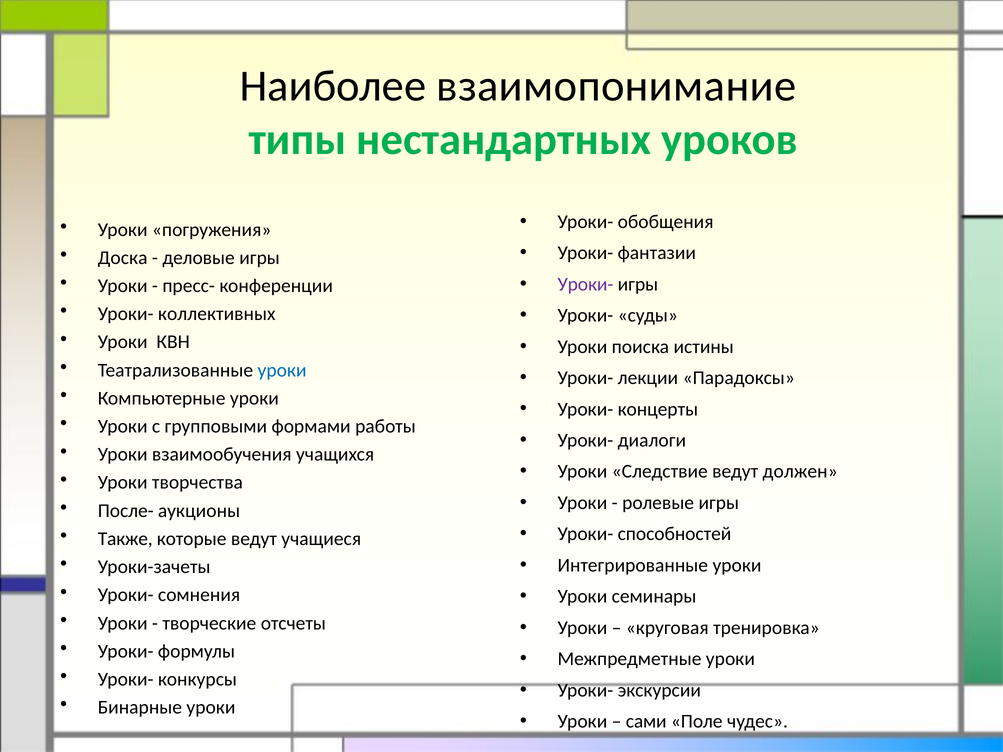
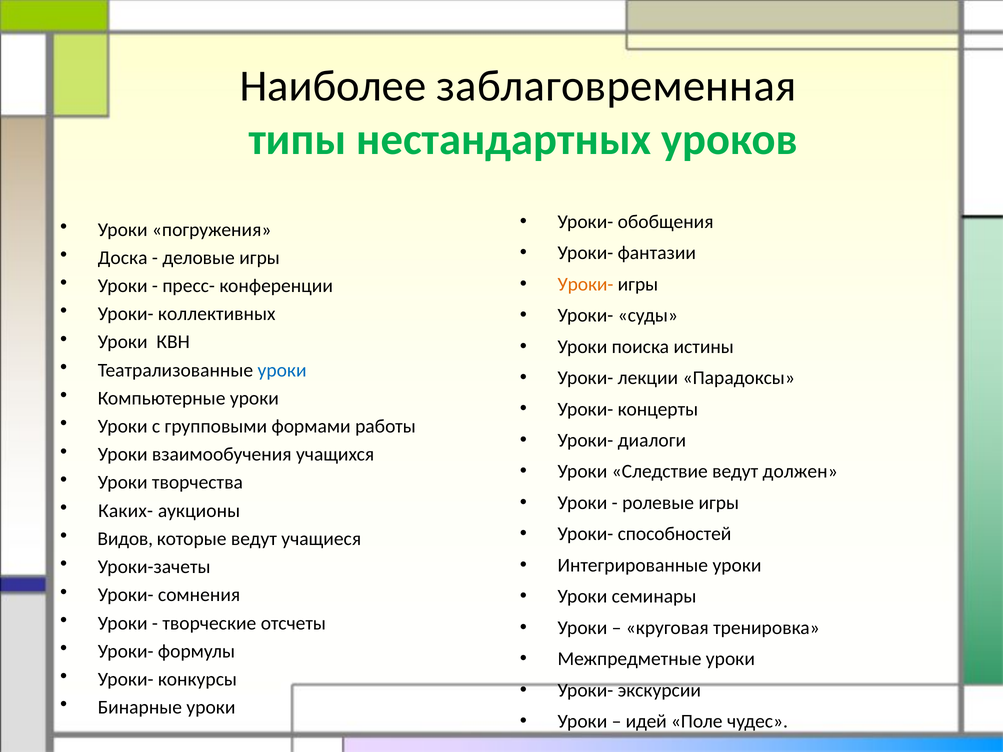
взаимопонимание: взаимопонимание -> заблаговременная
Уроки- at (585, 284) colour: purple -> orange
После-: После- -> Каких-
Также: Также -> Видов
сами: сами -> идей
